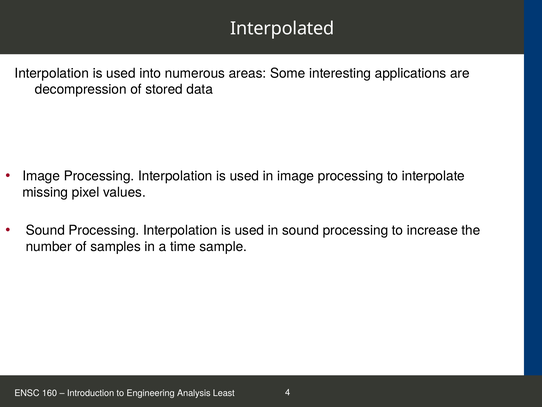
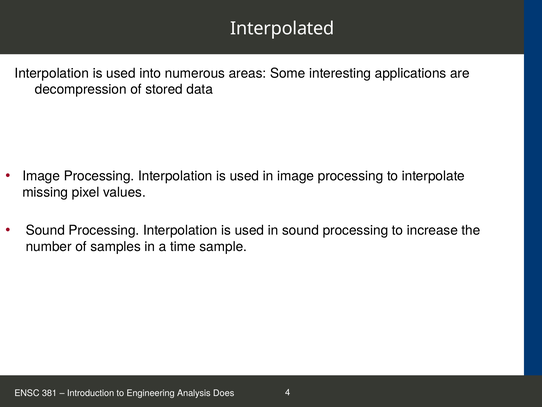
160: 160 -> 381
Least: Least -> Does
